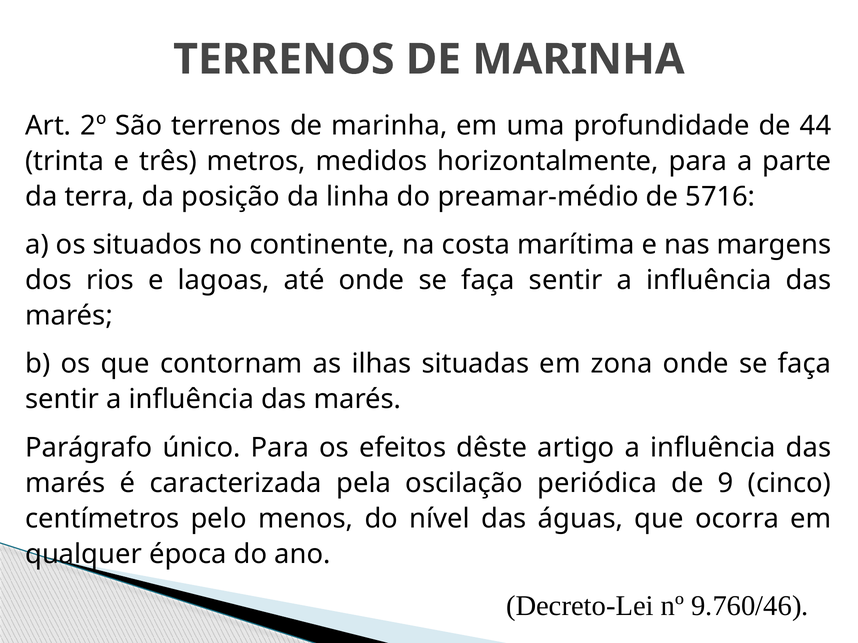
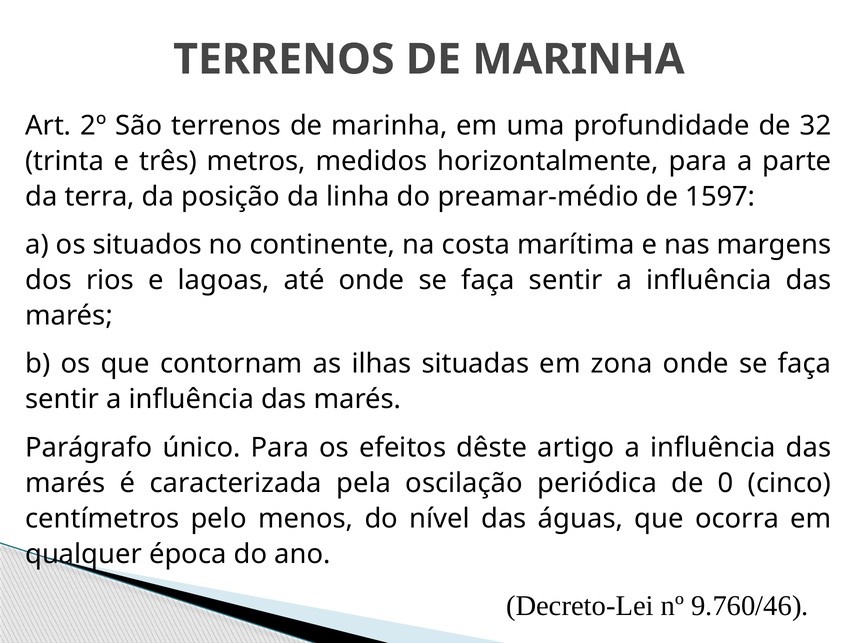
44: 44 -> 32
5716: 5716 -> 1597
9: 9 -> 0
